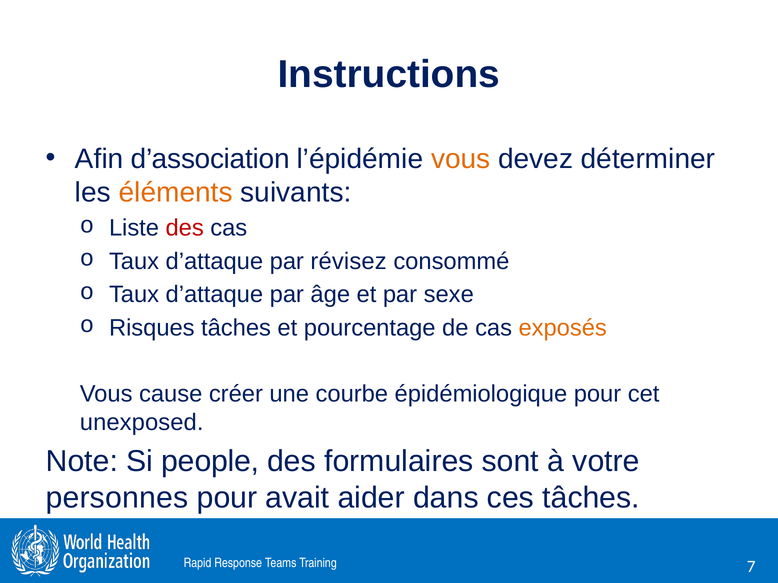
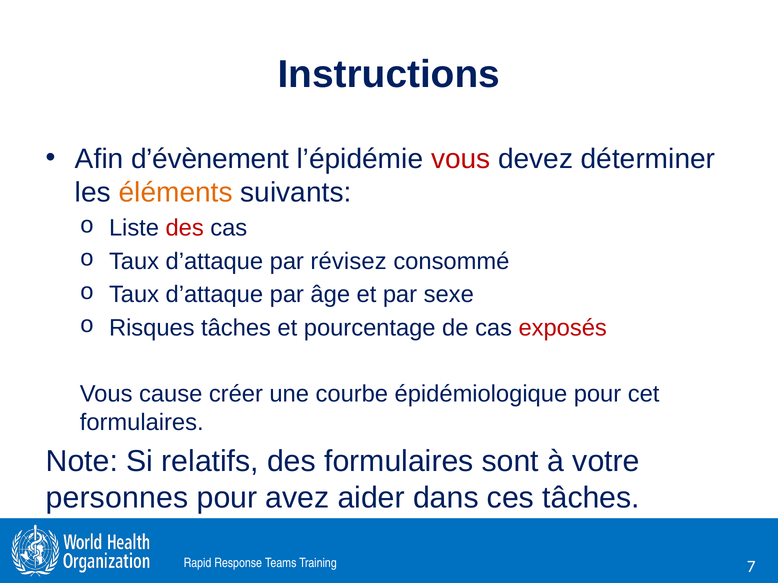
d’association: d’association -> d’évènement
vous at (461, 159) colour: orange -> red
exposés colour: orange -> red
unexposed at (142, 423): unexposed -> formulaires
people: people -> relatifs
avait: avait -> avez
